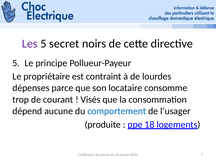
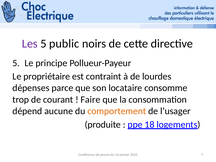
secret: secret -> public
Visés: Visés -> Faire
comportement colour: blue -> orange
